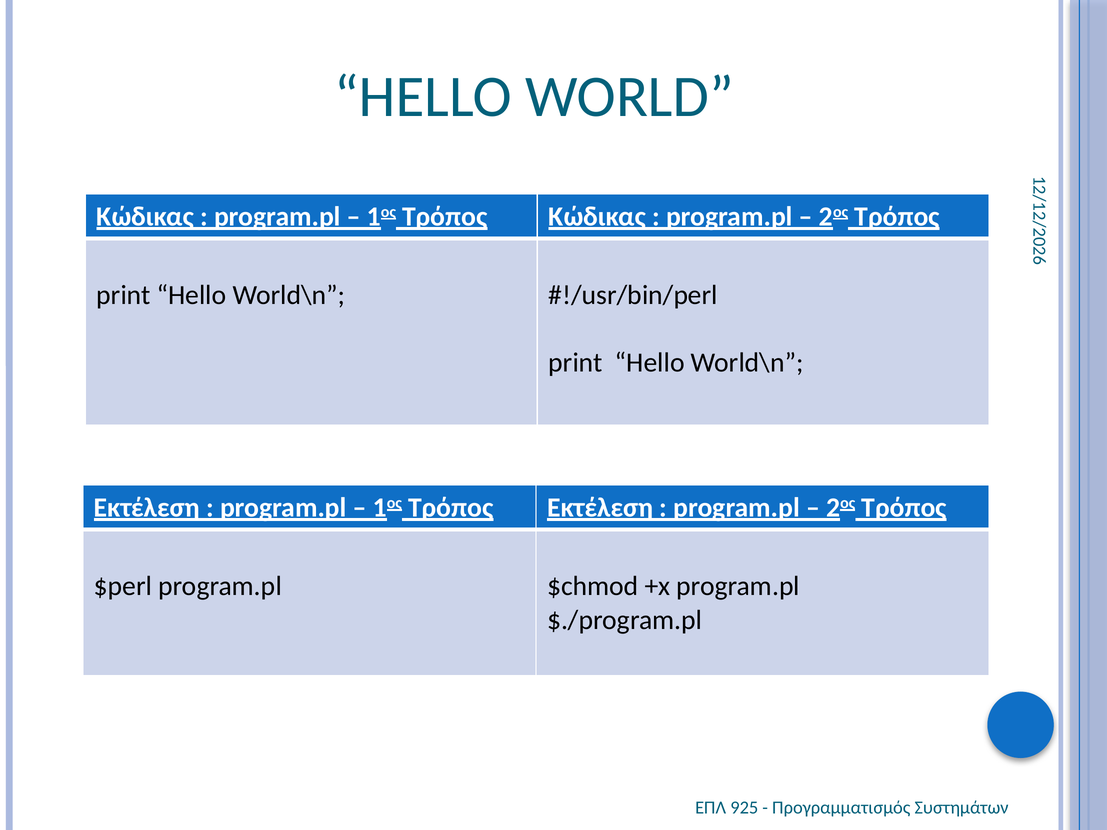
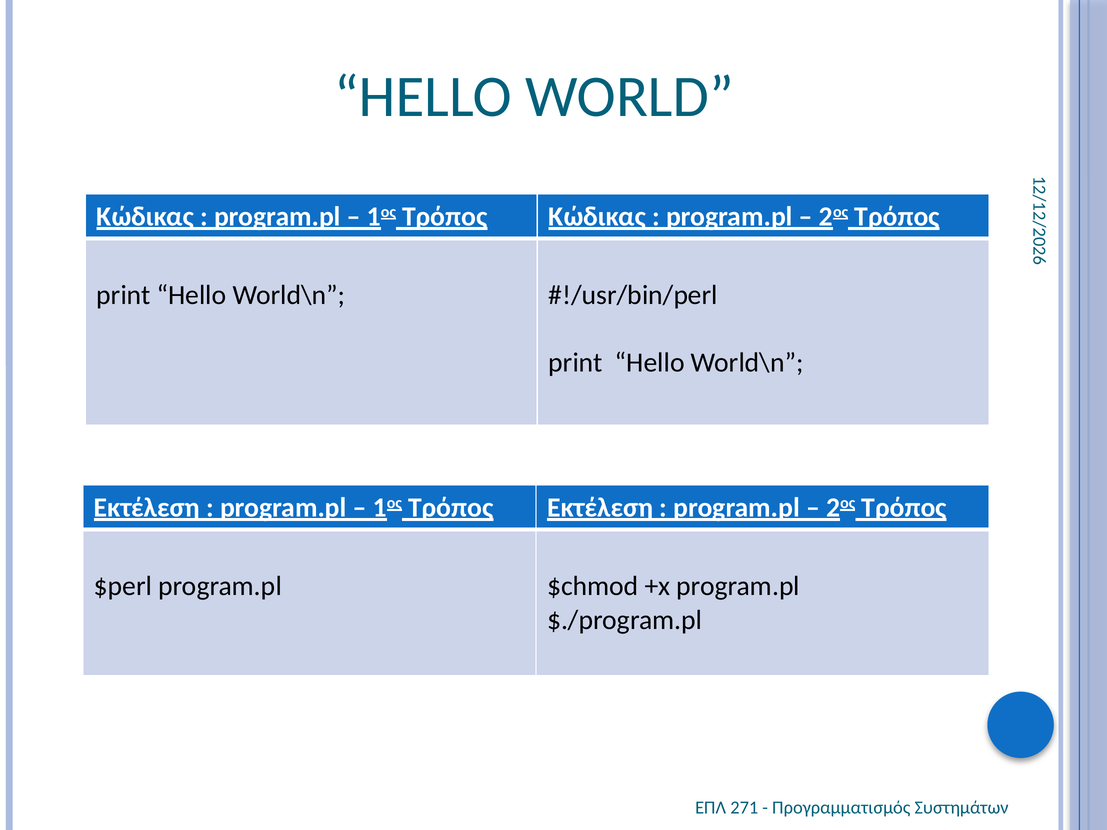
925: 925 -> 271
